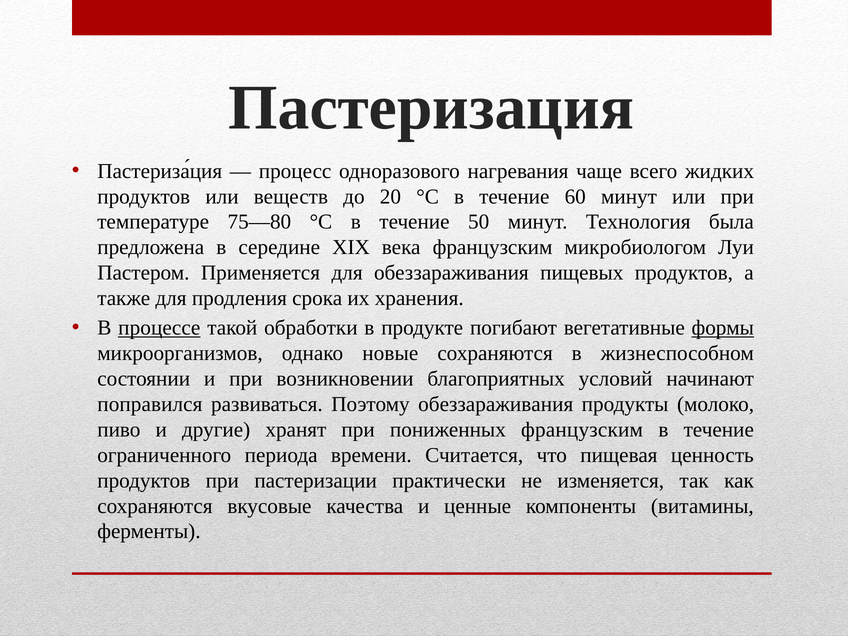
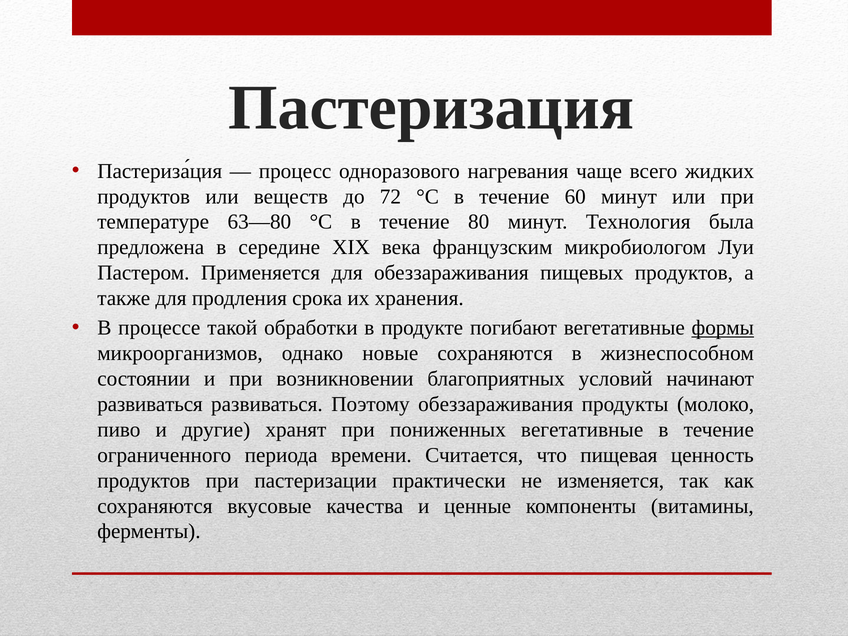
20: 20 -> 72
75—80: 75—80 -> 63—80
50: 50 -> 80
процессе underline: present -> none
поправился at (150, 404): поправился -> развиваться
пониженных французским: французским -> вегетативные
